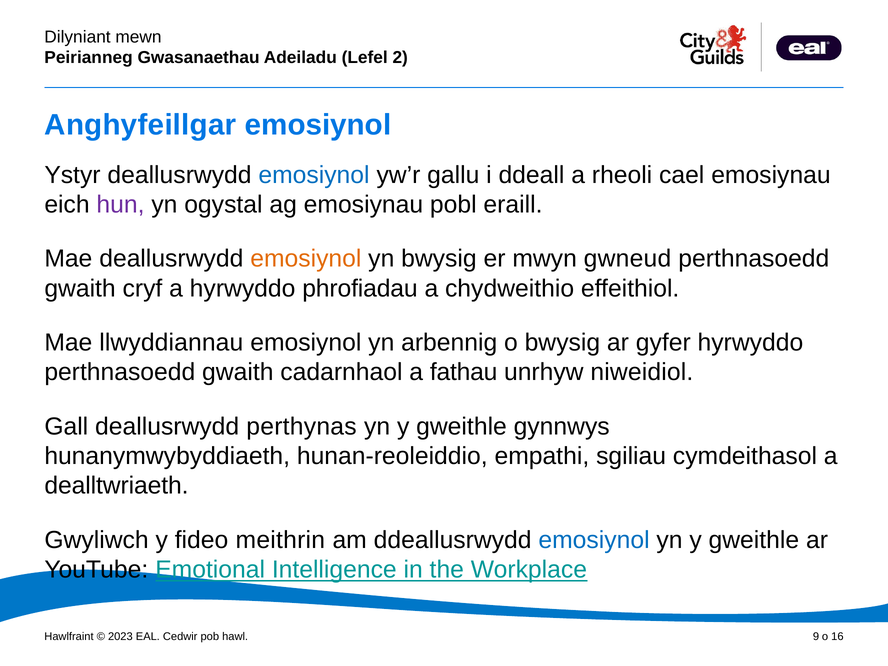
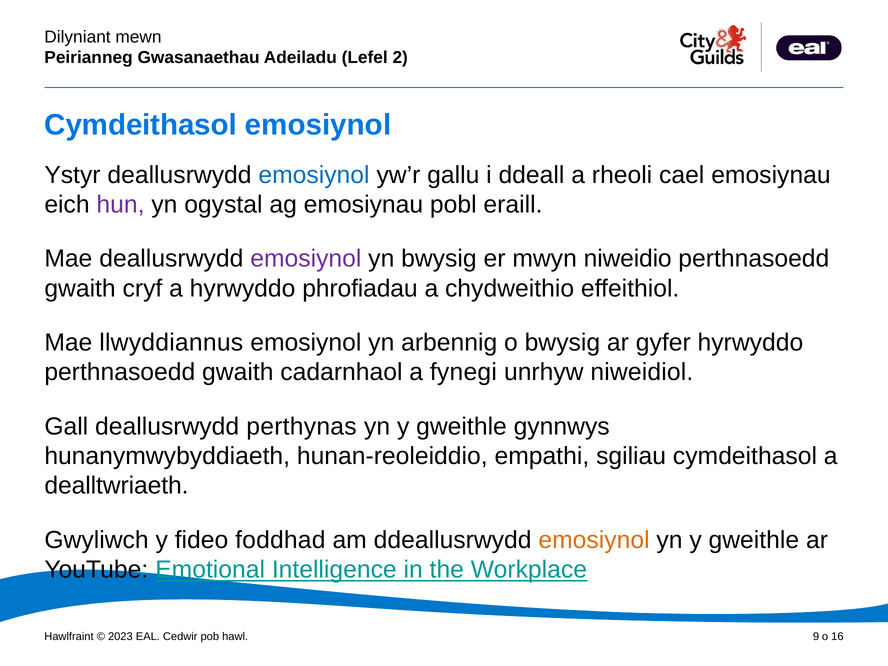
Anghyfeillgar at (140, 125): Anghyfeillgar -> Cymdeithasol
emosiynol at (306, 259) colour: orange -> purple
gwneud: gwneud -> niweidio
llwyddiannau: llwyddiannau -> llwyddiannus
fathau: fathau -> fynegi
meithrin: meithrin -> foddhad
emosiynol at (594, 540) colour: blue -> orange
